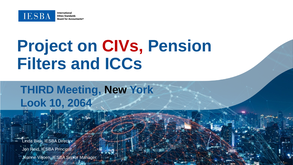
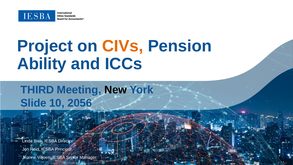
CIVs colour: red -> orange
Filters: Filters -> Ability
Look: Look -> Slide
2064: 2064 -> 2056
